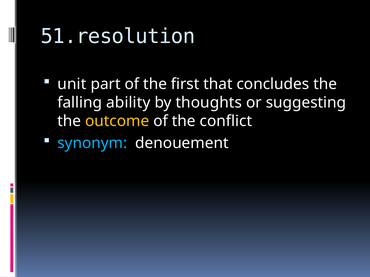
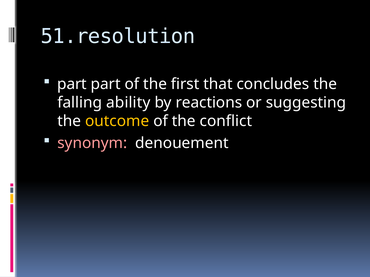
unit at (72, 84): unit -> part
thoughts: thoughts -> reactions
synonym colour: light blue -> pink
